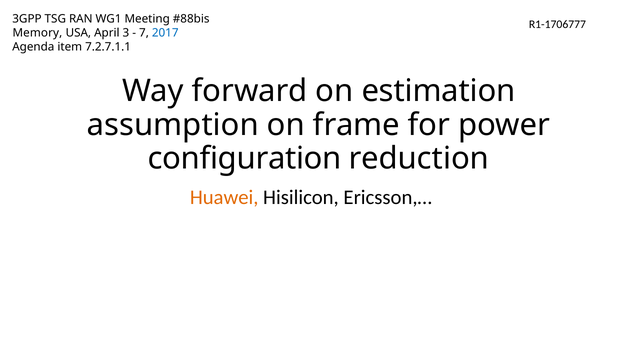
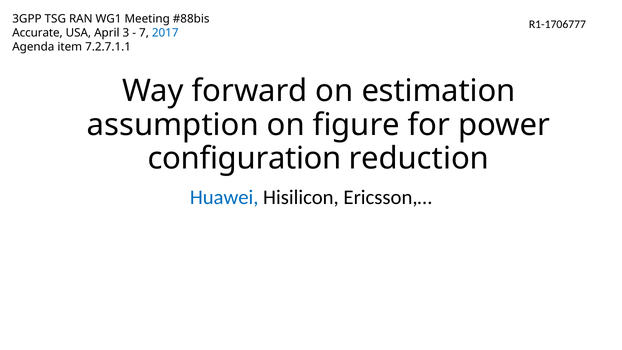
Memory: Memory -> Accurate
frame: frame -> figure
Huawei colour: orange -> blue
